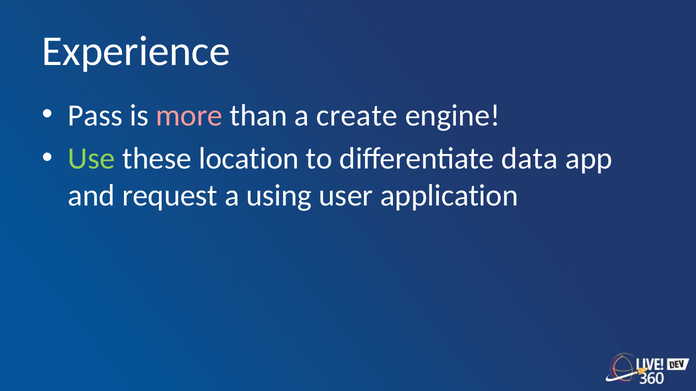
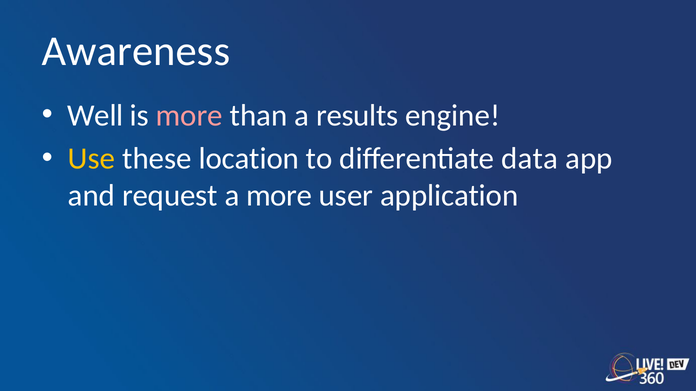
Experience: Experience -> Awareness
Pass: Pass -> Well
create: create -> results
Use colour: light green -> yellow
a using: using -> more
